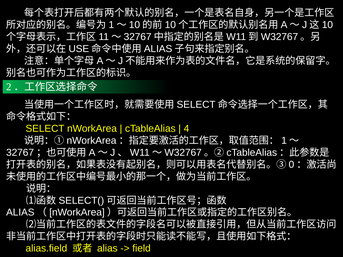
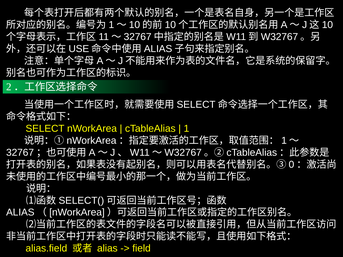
4: 4 -> 1
